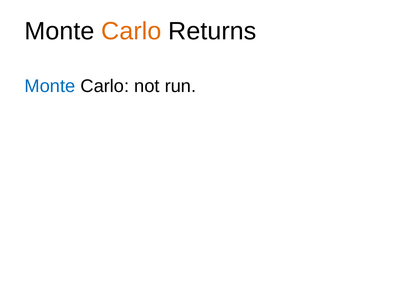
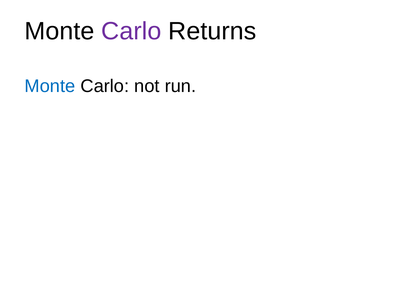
Carlo at (131, 31) colour: orange -> purple
